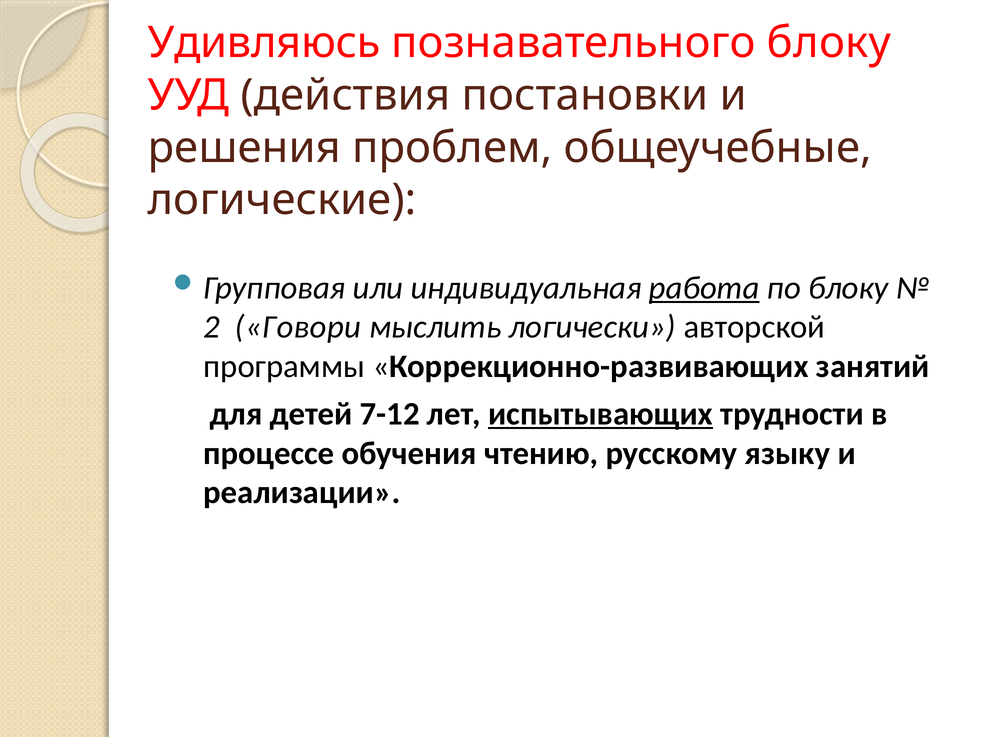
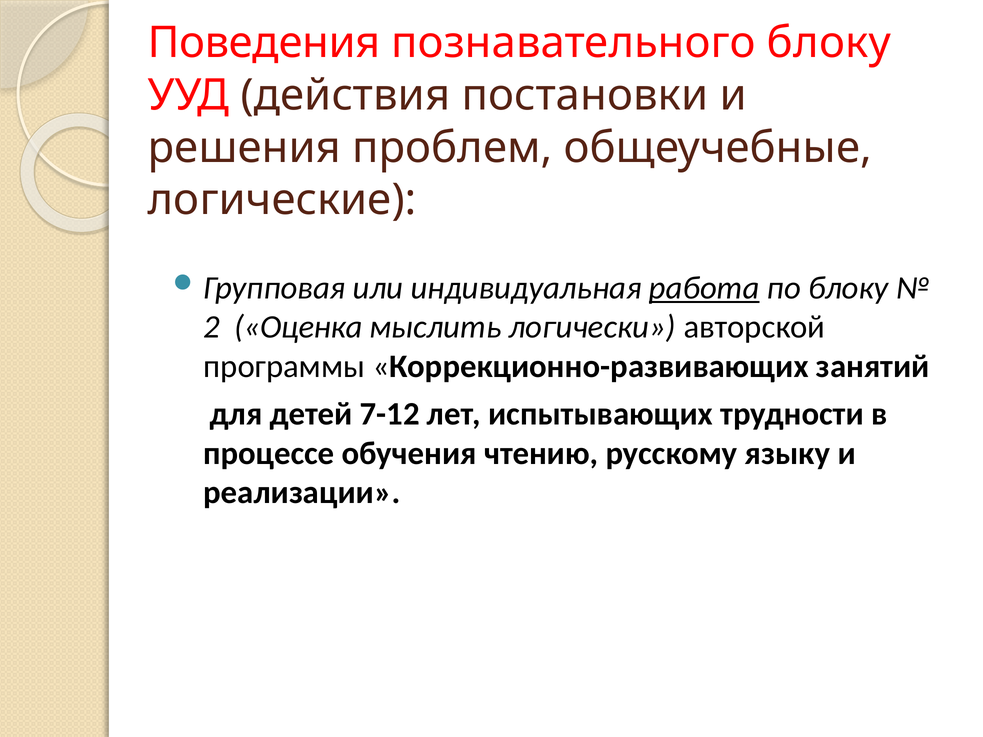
Удивляюсь: Удивляюсь -> Поведения
Говори: Говори -> Оценка
испытывающих underline: present -> none
